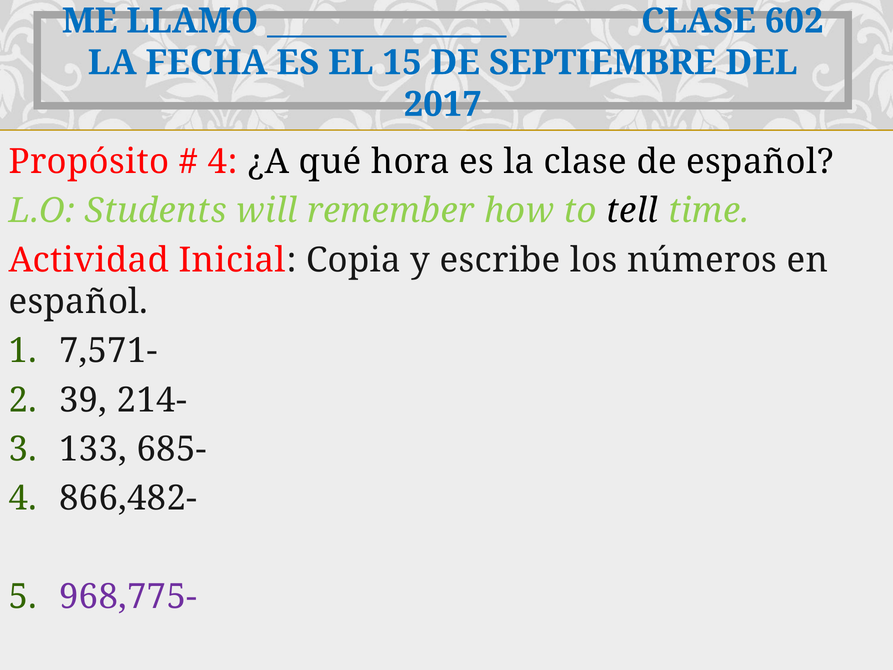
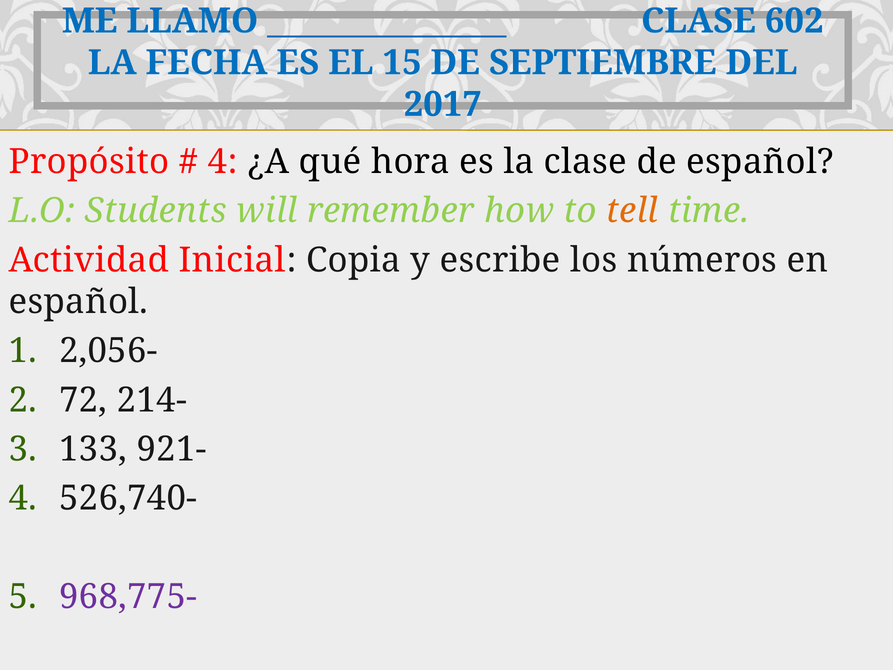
tell colour: black -> orange
7,571-: 7,571- -> 2,056-
39: 39 -> 72
685-: 685- -> 921-
866,482-: 866,482- -> 526,740-
